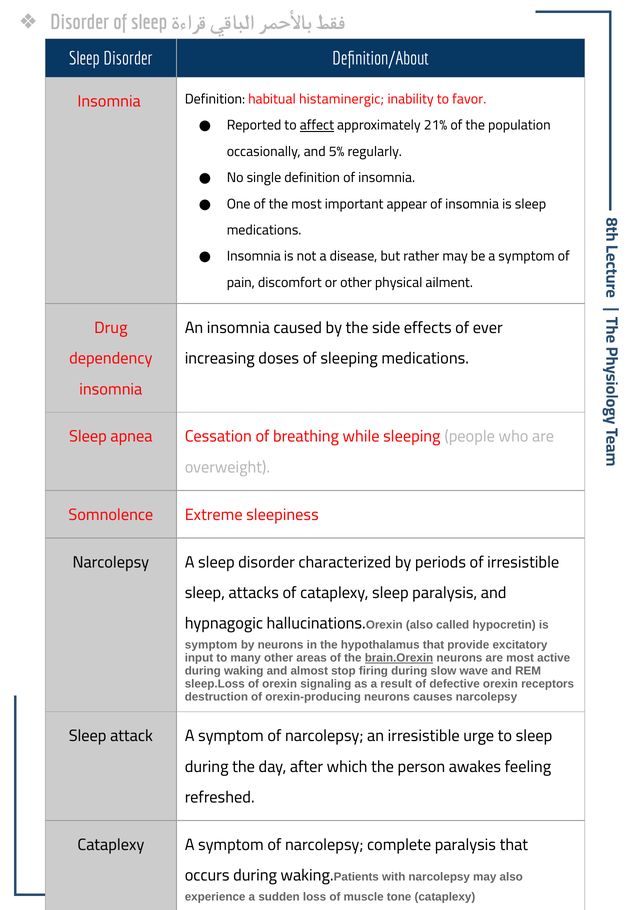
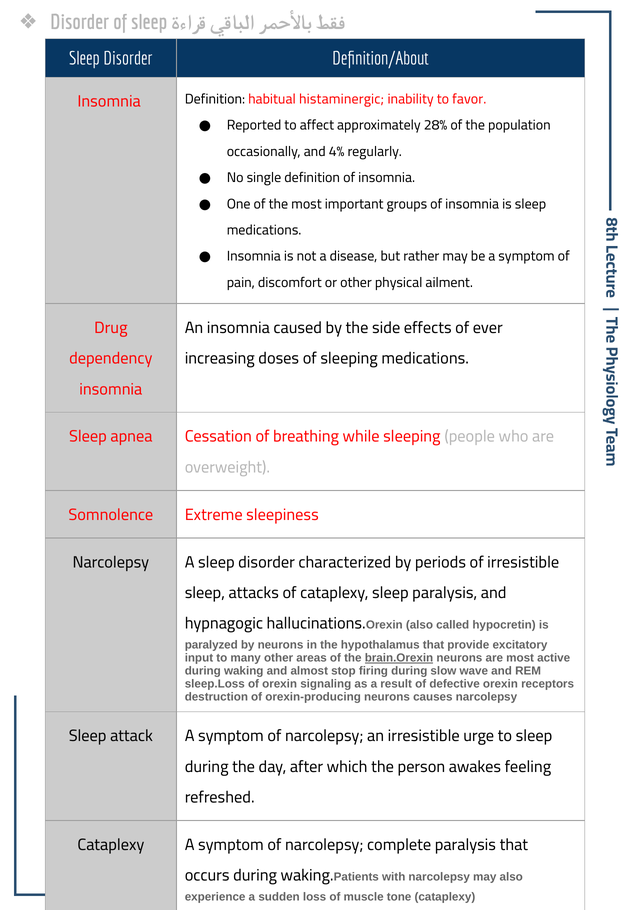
affect underline: present -> none
21%: 21% -> 28%
5%: 5% -> 4%
appear: appear -> groups
symptom at (211, 645): symptom -> paralyzed
